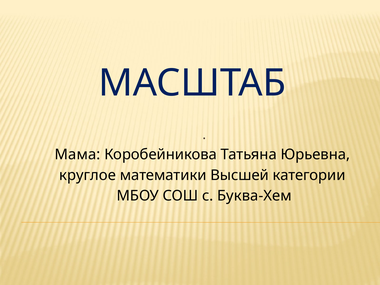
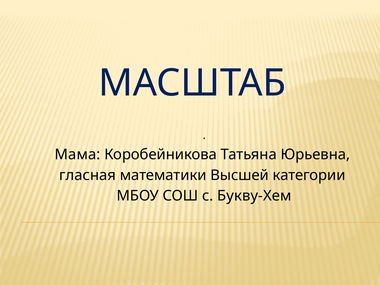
круглое: круглое -> гласная
Буква-Хем: Буква-Хем -> Букву-Хем
